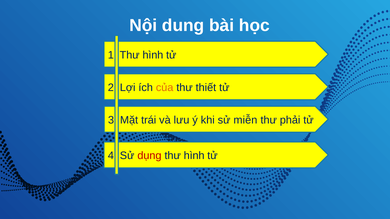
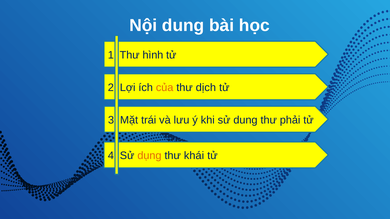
thiết: thiết -> dịch
sử miễn: miễn -> dung
dụng colour: red -> orange
hình at (194, 156): hình -> khái
